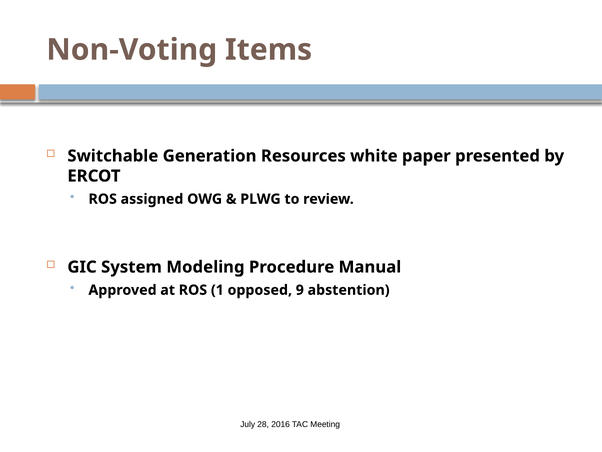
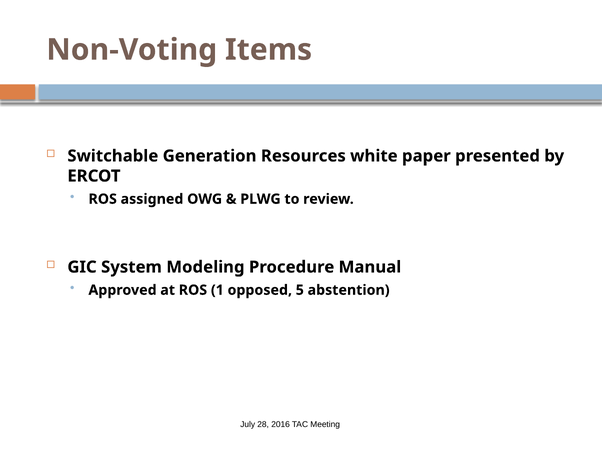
9: 9 -> 5
